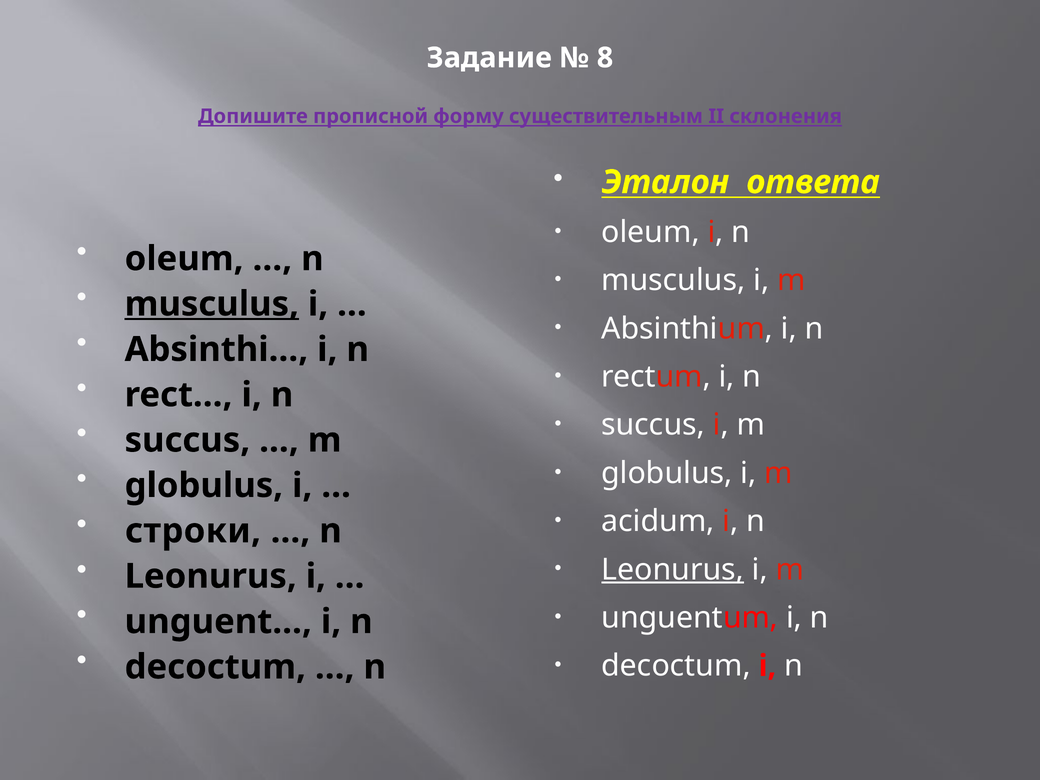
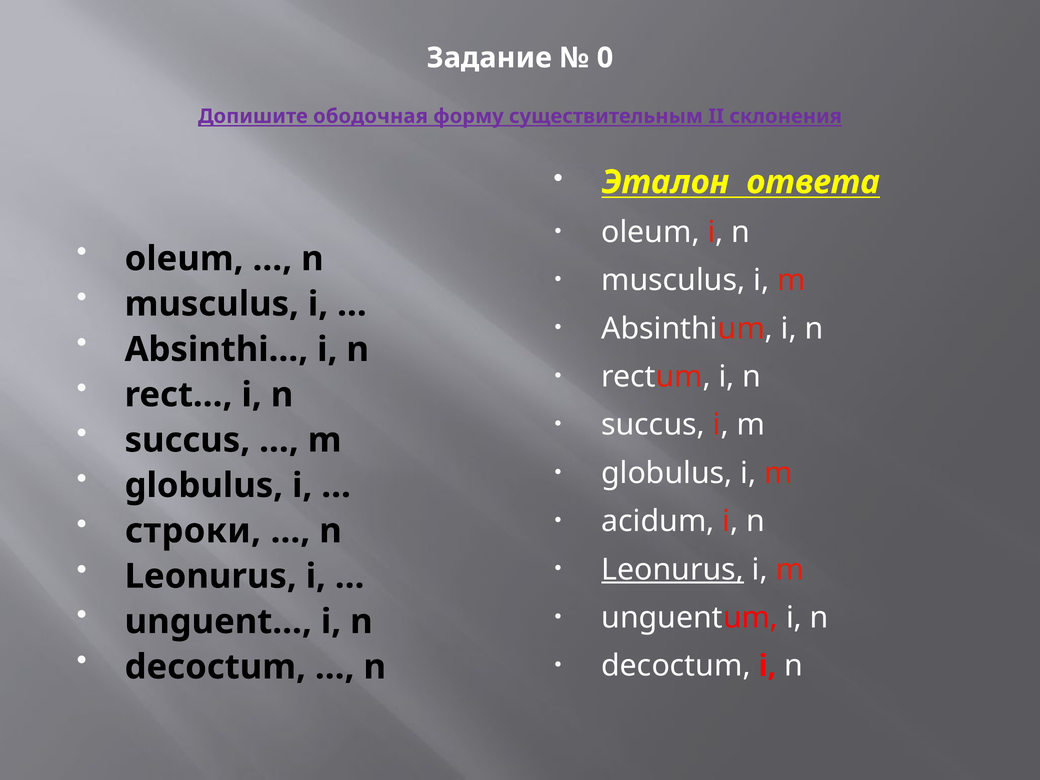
8: 8 -> 0
прописной: прописной -> ободочная
musculus at (212, 304) underline: present -> none
